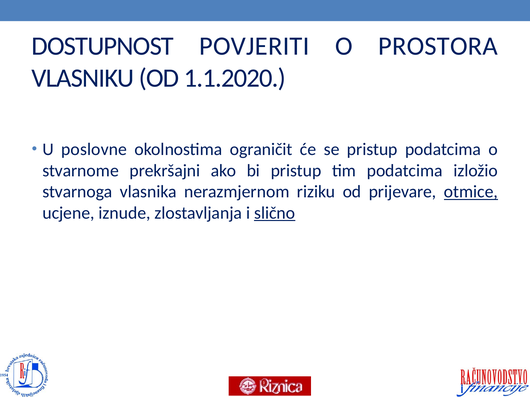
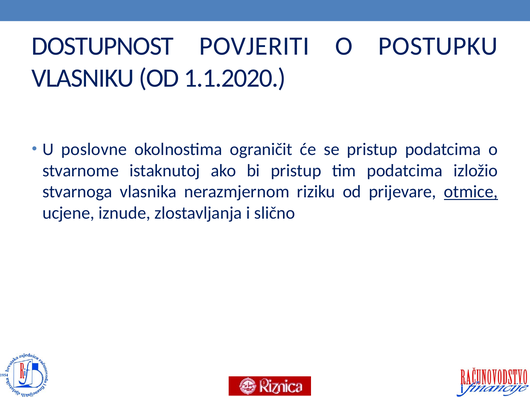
PROSTORA: PROSTORA -> POSTUPKU
prekršajni: prekršajni -> istaknutoj
slično underline: present -> none
